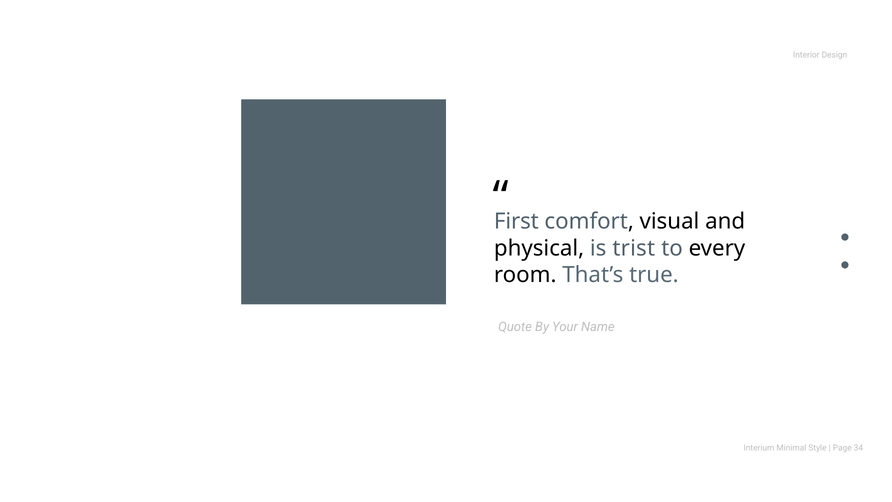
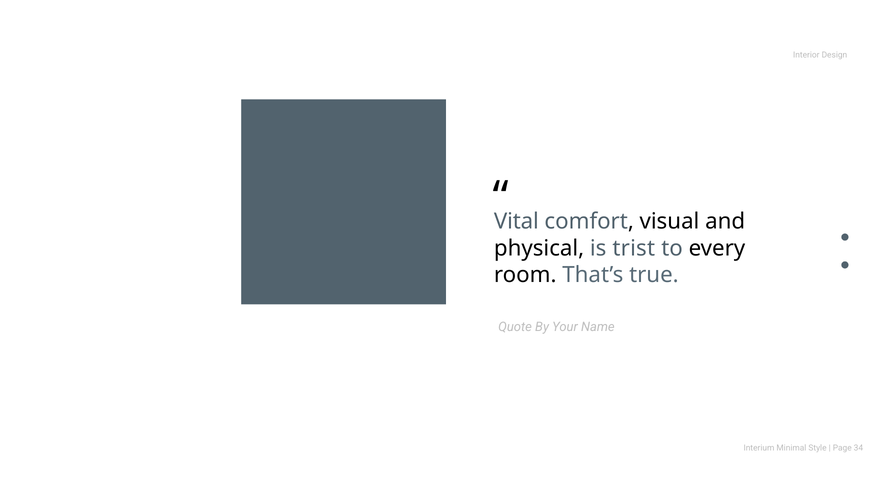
First: First -> Vital
